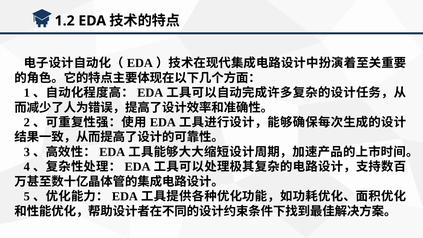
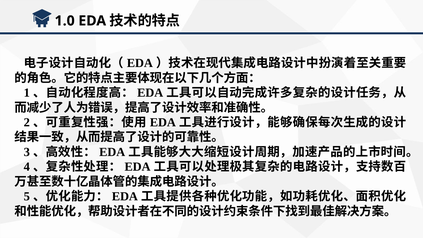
1.2: 1.2 -> 1.0
